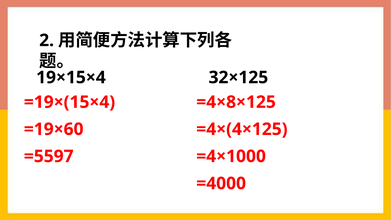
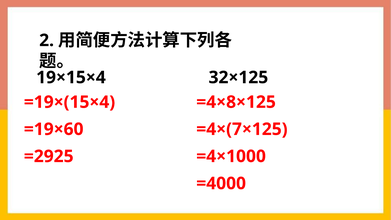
=4×(4×125: =4×(4×125 -> =4×(7×125
=5597: =5597 -> =2925
